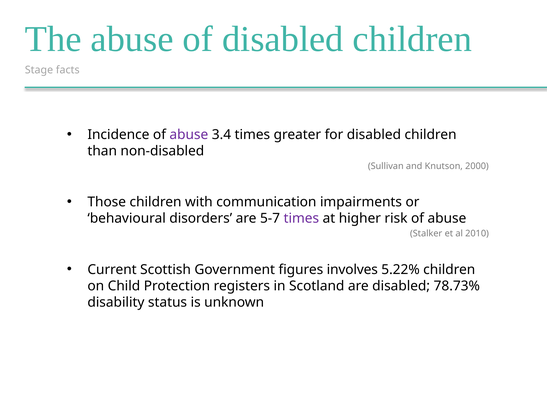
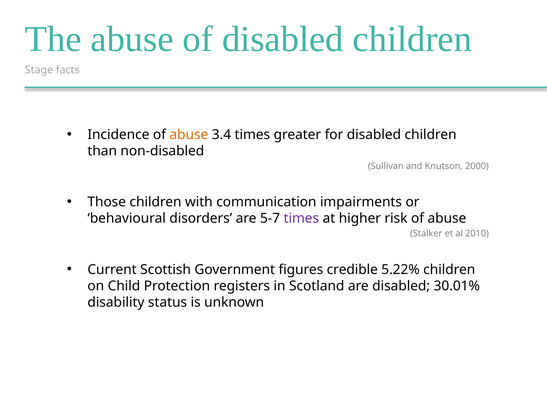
abuse at (189, 135) colour: purple -> orange
involves: involves -> credible
78.73%: 78.73% -> 30.01%
